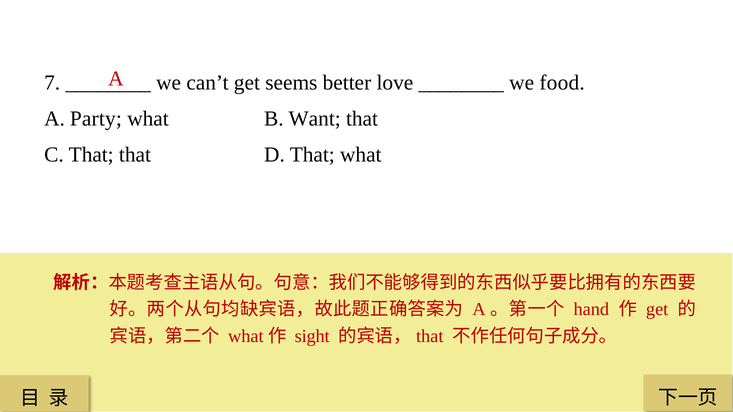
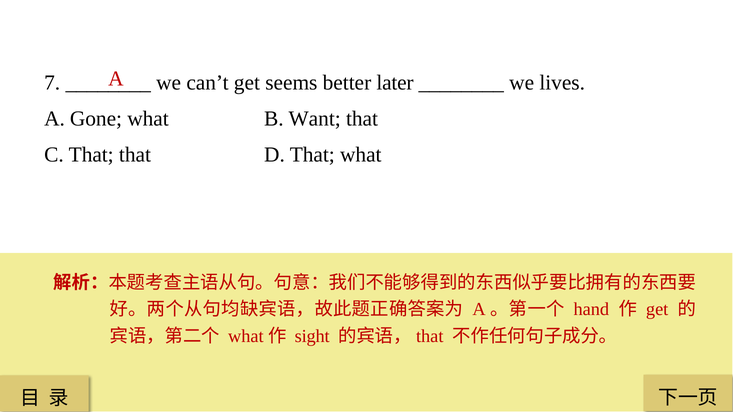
love: love -> later
food: food -> lives
Party: Party -> Gone
